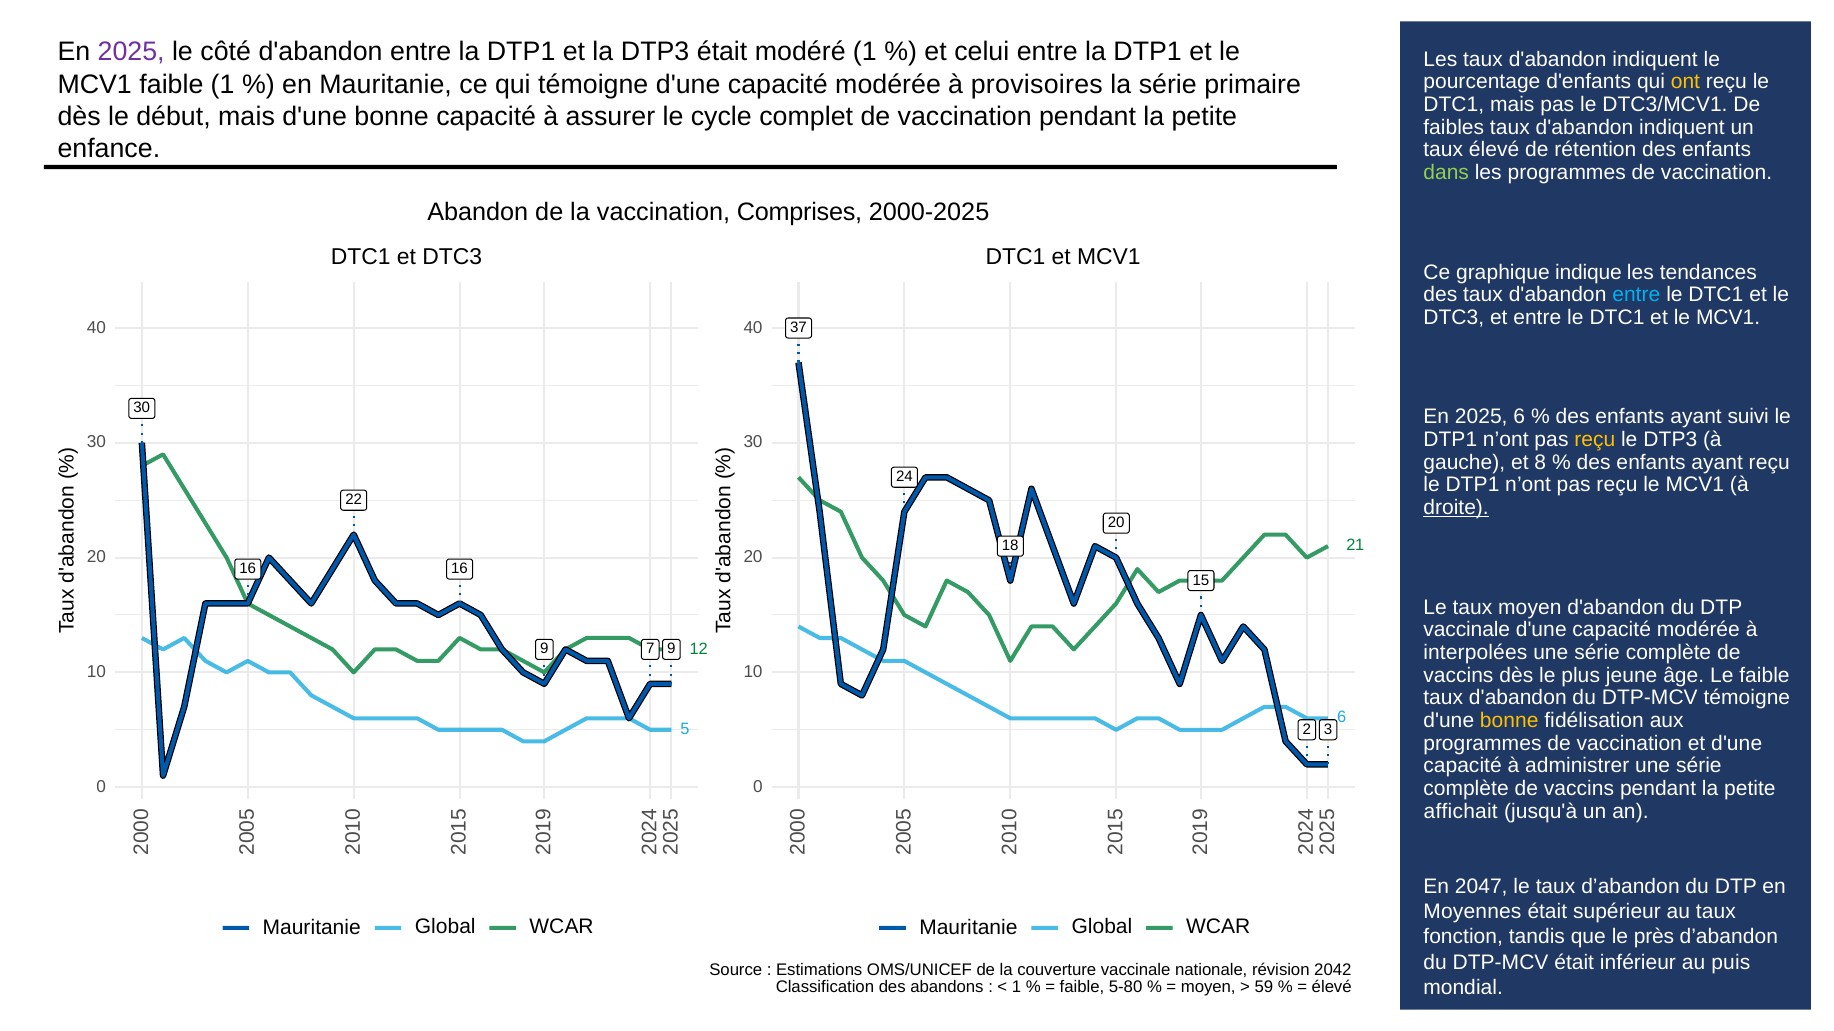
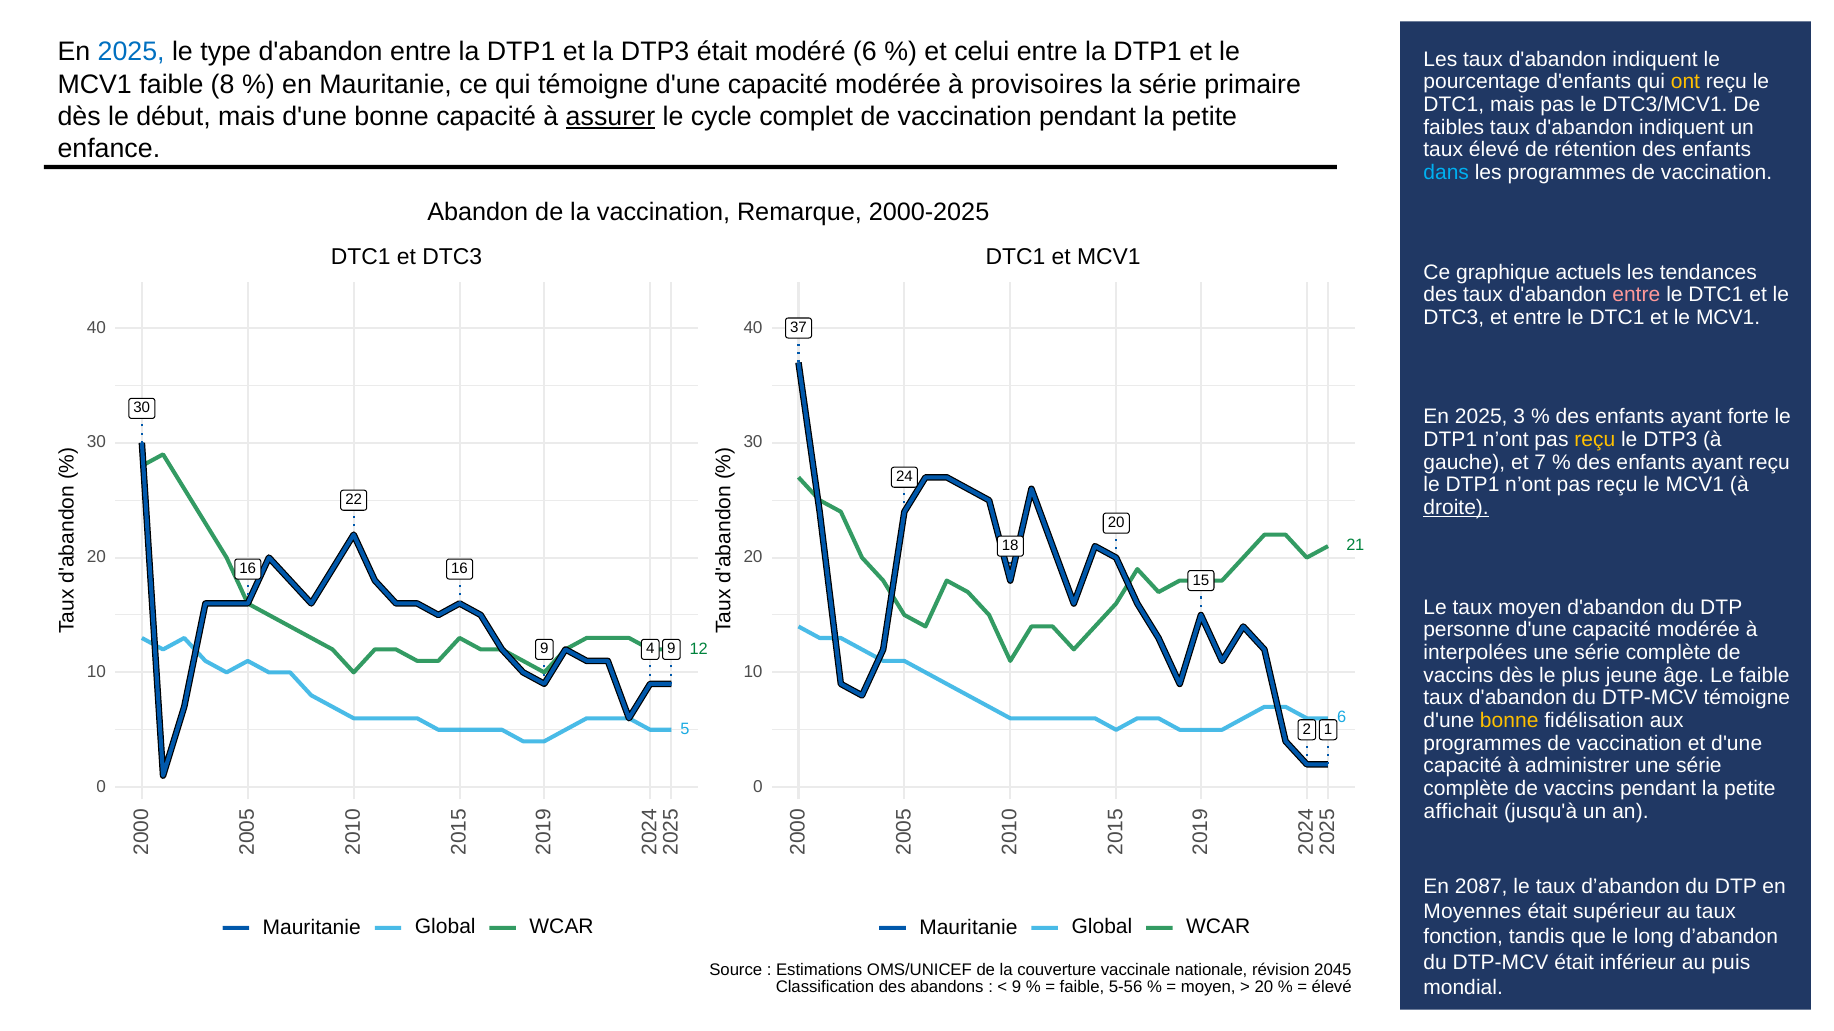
2025 at (131, 52) colour: purple -> blue
côté: côté -> type
modéré 1: 1 -> 6
faible 1: 1 -> 8
assurer underline: none -> present
dans colour: light green -> light blue
Comprises: Comprises -> Remarque
indique: indique -> actuels
entre at (1636, 295) colour: light blue -> pink
2025 6: 6 -> 3
suivi: suivi -> forte
8: 8 -> 7
vaccinale at (1467, 630): vaccinale -> personne
9 7: 7 -> 4
2 3: 3 -> 1
2047: 2047 -> 2087
près: près -> long
2042: 2042 -> 2045
1 at (1017, 988): 1 -> 9
5-80: 5-80 -> 5-56
59 at (1264, 988): 59 -> 20
